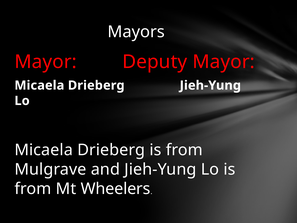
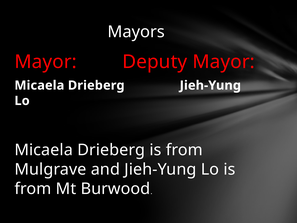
Wheelers: Wheelers -> Burwood
